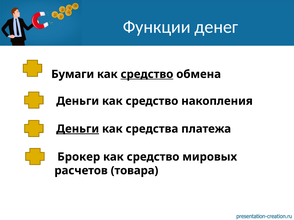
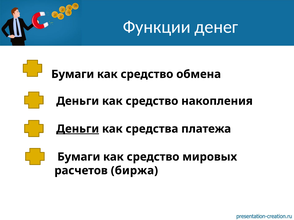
средство at (147, 74) underline: present -> none
Брокер at (79, 157): Брокер -> Бумаги
товара: товара -> биржа
